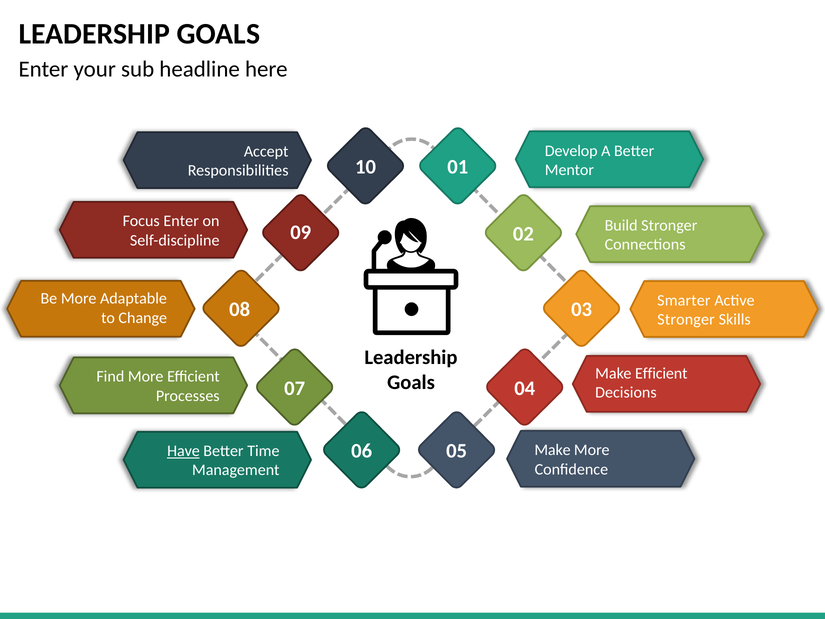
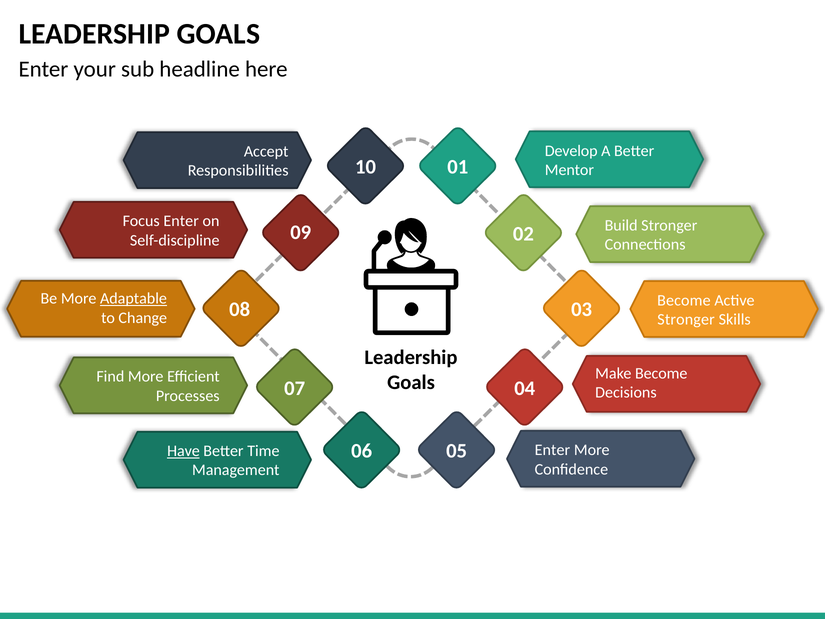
Adaptable underline: none -> present
Smarter at (684, 300): Smarter -> Become
Make Efficient: Efficient -> Become
Make at (553, 450): Make -> Enter
